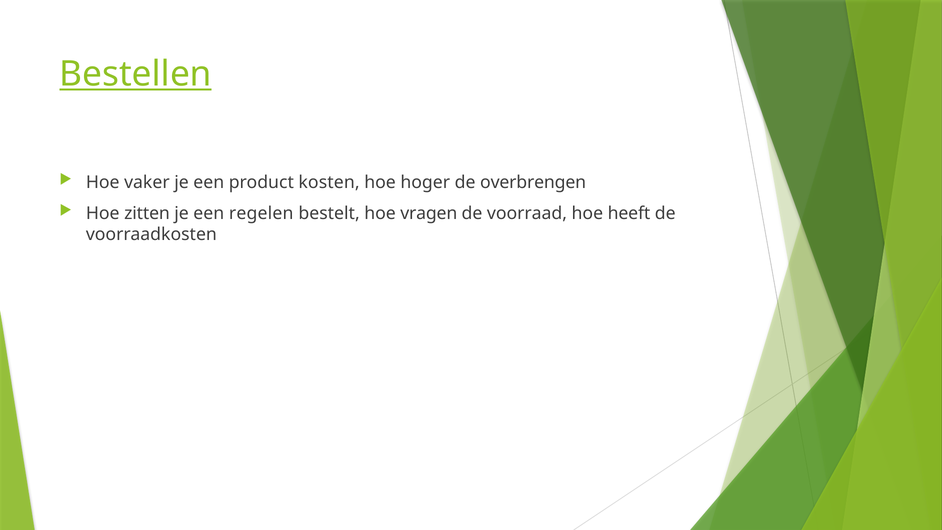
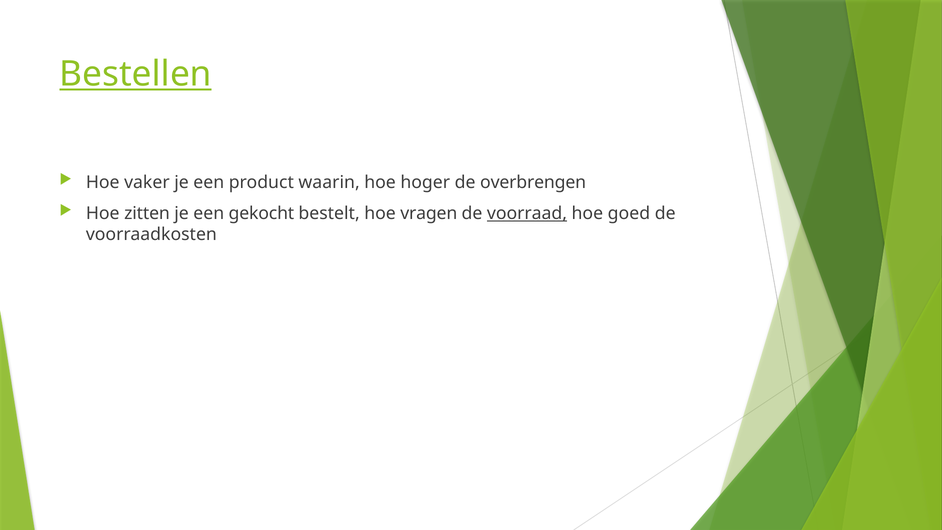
kosten: kosten -> waarin
regelen: regelen -> gekocht
voorraad underline: none -> present
heeft: heeft -> goed
